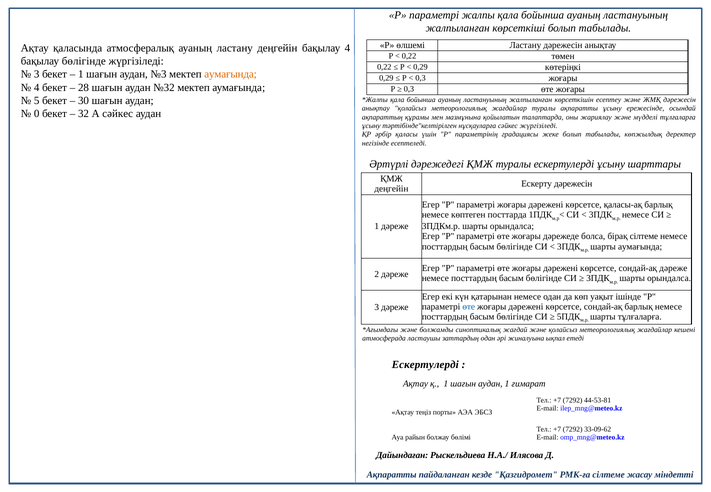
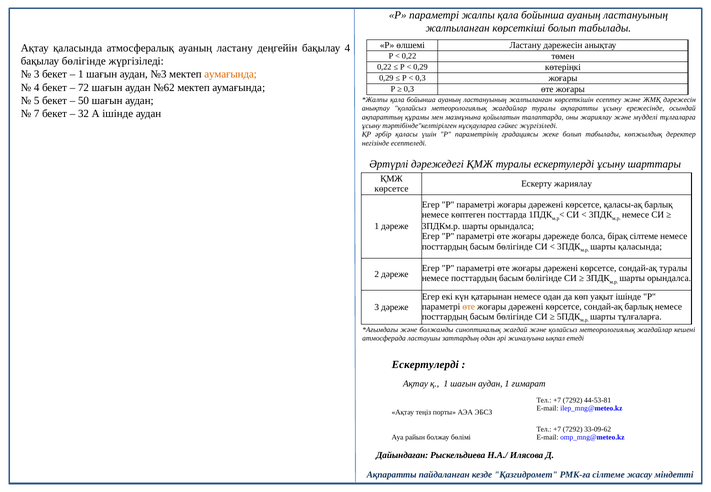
28: 28 -> 72
№32: №32 -> №62
30: 30 -> 50
0: 0 -> 7
А сәйкес: сәйкес -> ішінде
Ескерту дәрежесін: дәрежесін -> жариялау
деңгейін at (391, 189): деңгейін -> көрсетсе
шарты аумағында: аумағында -> қаласында
сондай-ақ дәреже: дәреже -> туралы
өте at (469, 307) colour: blue -> orange
